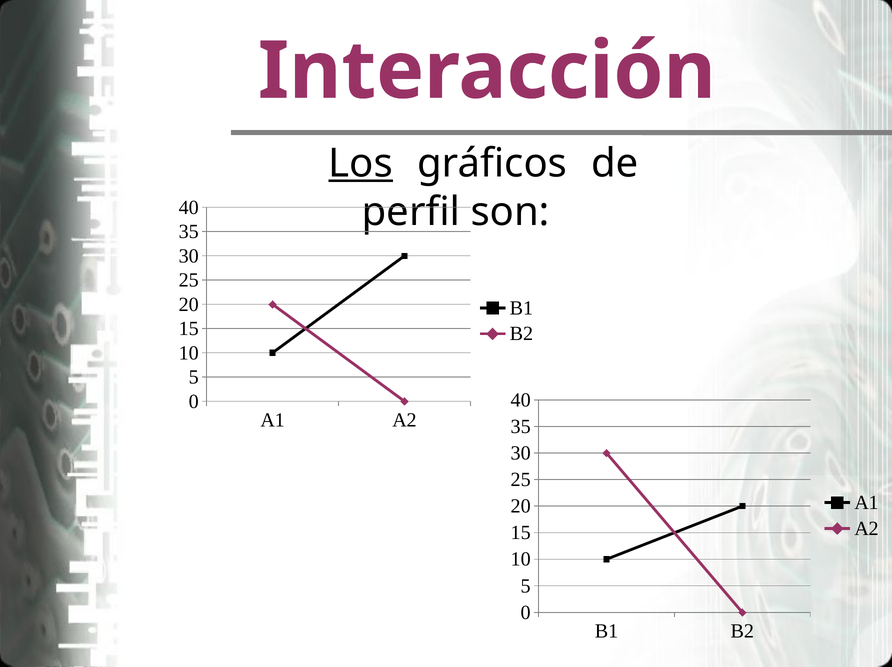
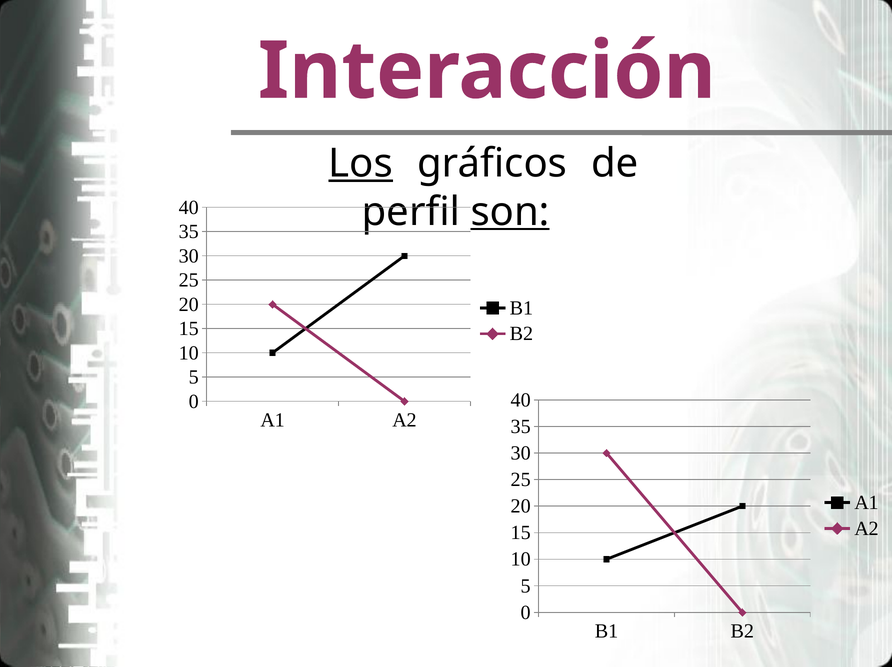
son underline: none -> present
